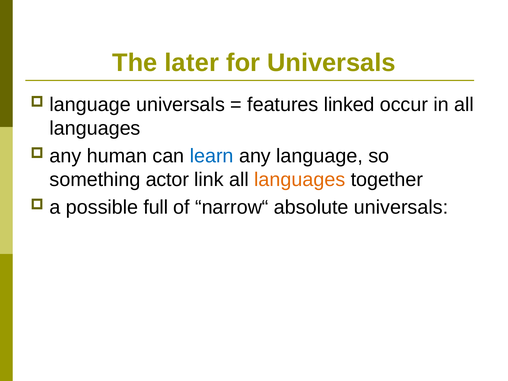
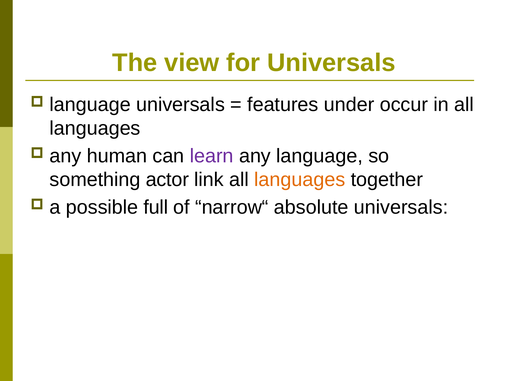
later: later -> view
linked: linked -> under
learn colour: blue -> purple
